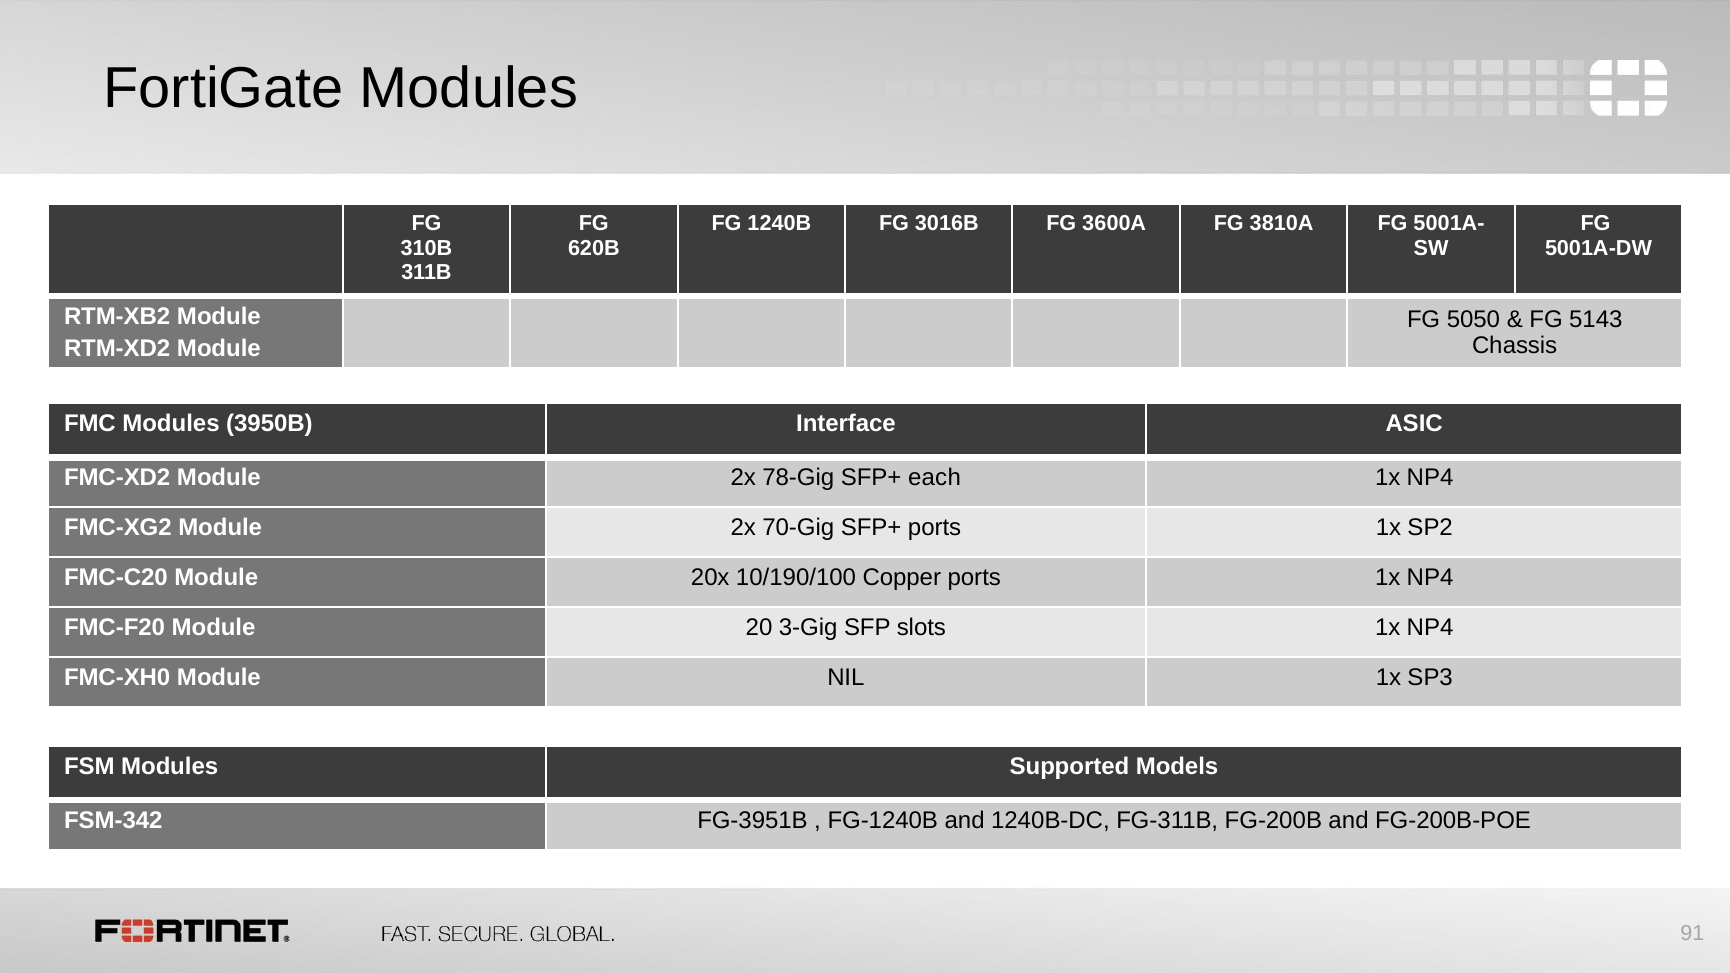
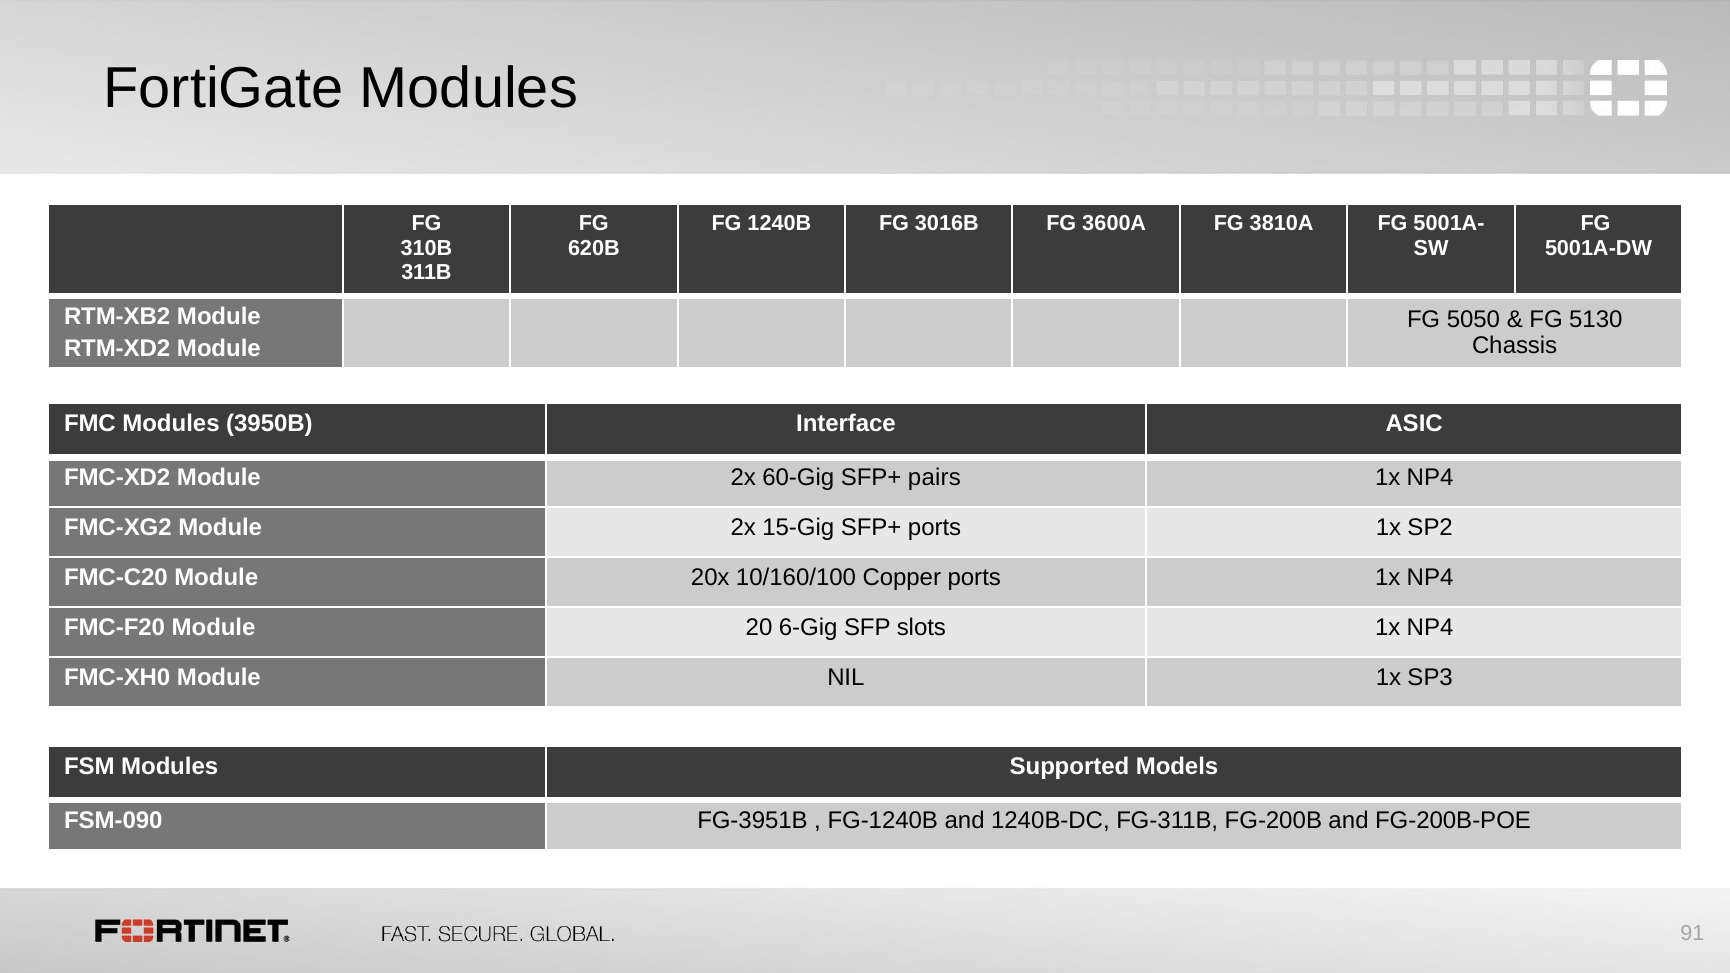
5143: 5143 -> 5130
78-Gig: 78-Gig -> 60-Gig
each: each -> pairs
70-Gig: 70-Gig -> 15-Gig
10/190/100: 10/190/100 -> 10/160/100
3-Gig: 3-Gig -> 6-Gig
FSM-342: FSM-342 -> FSM-090
